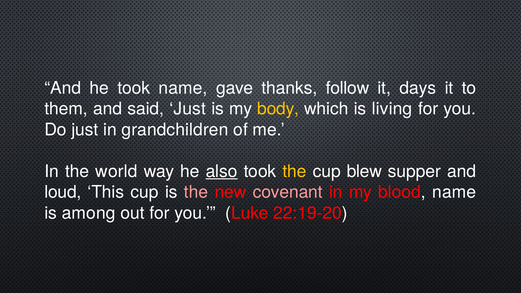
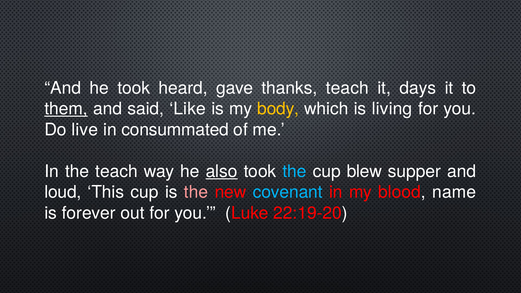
took name: name -> heard
thanks follow: follow -> teach
them underline: none -> present
said Just: Just -> Like
Do just: just -> live
grandchildren: grandchildren -> consummated
the world: world -> teach
the at (295, 171) colour: yellow -> light blue
covenant colour: pink -> light blue
among: among -> forever
